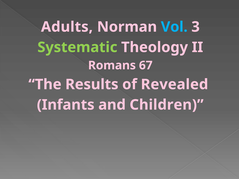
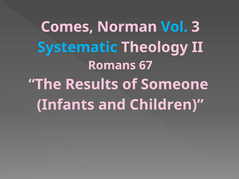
Adults: Adults -> Comes
Systematic colour: light green -> light blue
Revealed: Revealed -> Someone
